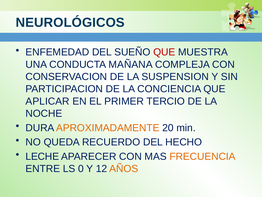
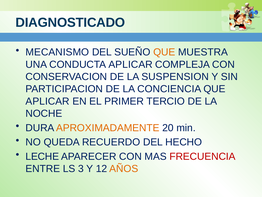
NEUROLÓGICOS: NEUROLÓGICOS -> DIAGNOSTICADO
ENFEMEDAD: ENFEMEDAD -> MECANISMO
QUE at (164, 52) colour: red -> orange
CONDUCTA MAÑANA: MAÑANA -> APLICAR
FRECUENCIA colour: orange -> red
0: 0 -> 3
